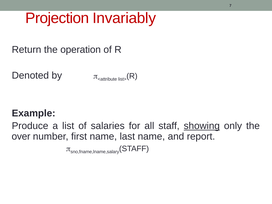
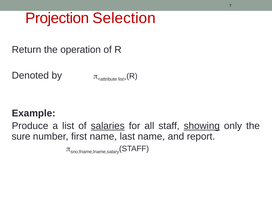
Invariably: Invariably -> Selection
salaries underline: none -> present
over: over -> sure
